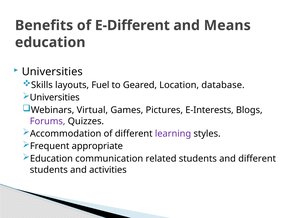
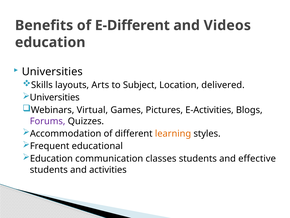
Means: Means -> Videos
Fuel: Fuel -> Arts
Geared: Geared -> Subject
database: database -> delivered
E-Interests: E-Interests -> E-Activities
learning colour: purple -> orange
appropriate: appropriate -> educational
related: related -> classes
and different: different -> effective
